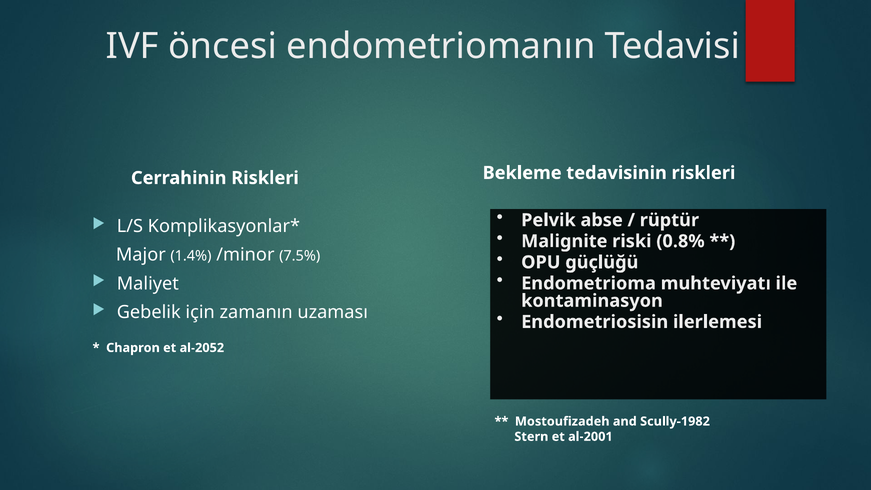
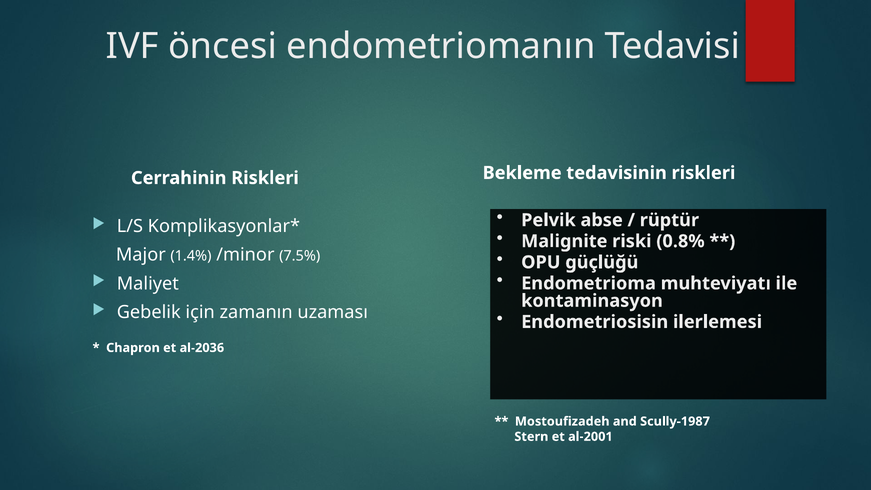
al-2052: al-2052 -> al-2036
Scully-1982: Scully-1982 -> Scully-1987
